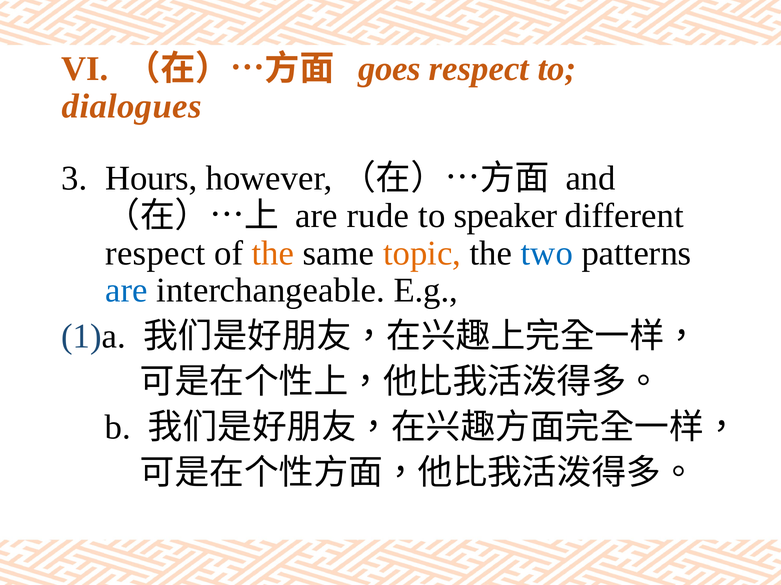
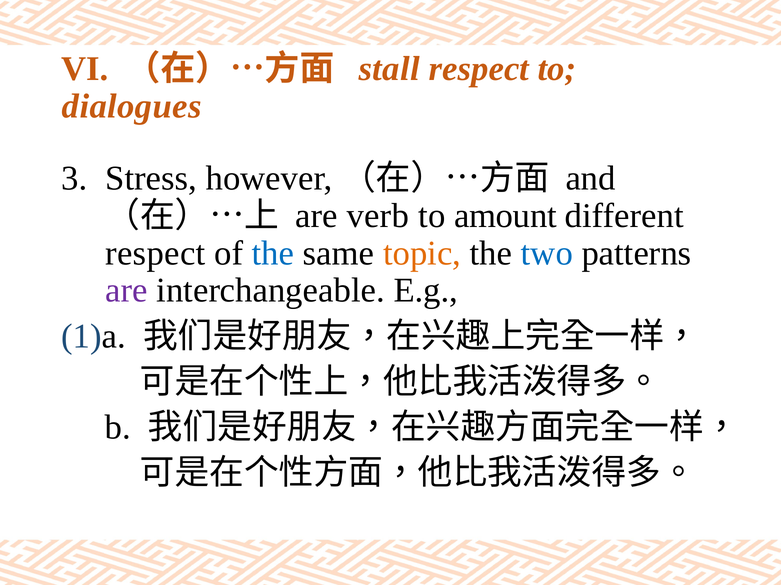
goes: goes -> stall
Hours: Hours -> Stress
rude: rude -> verb
speaker: speaker -> amount
the at (273, 253) colour: orange -> blue
are at (127, 291) colour: blue -> purple
